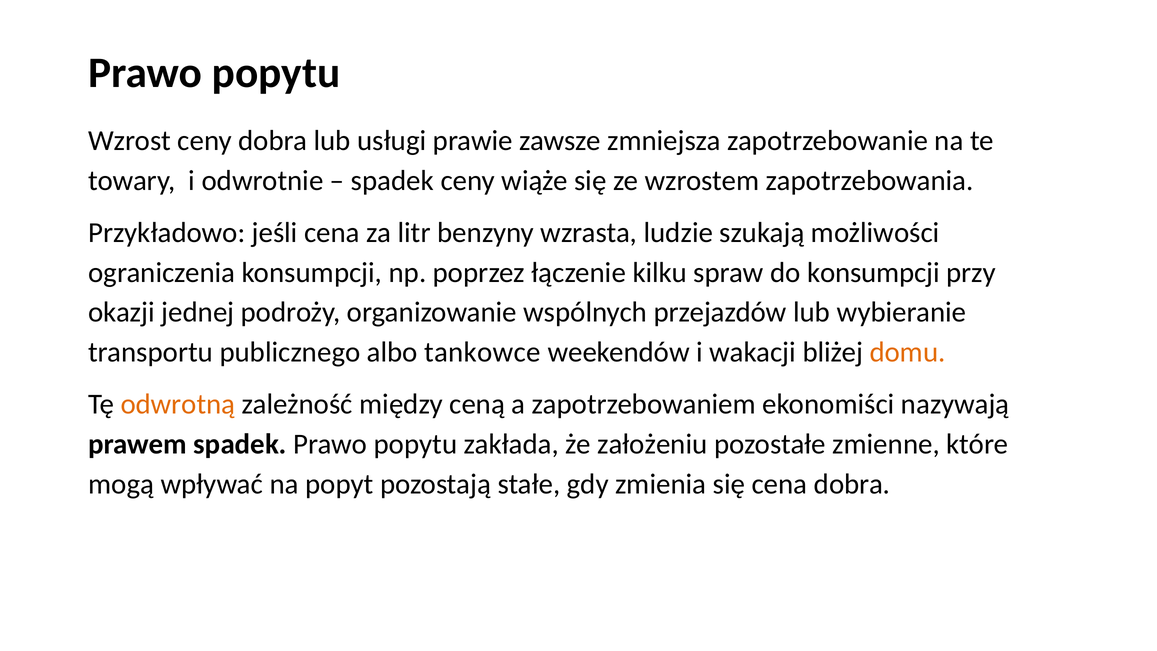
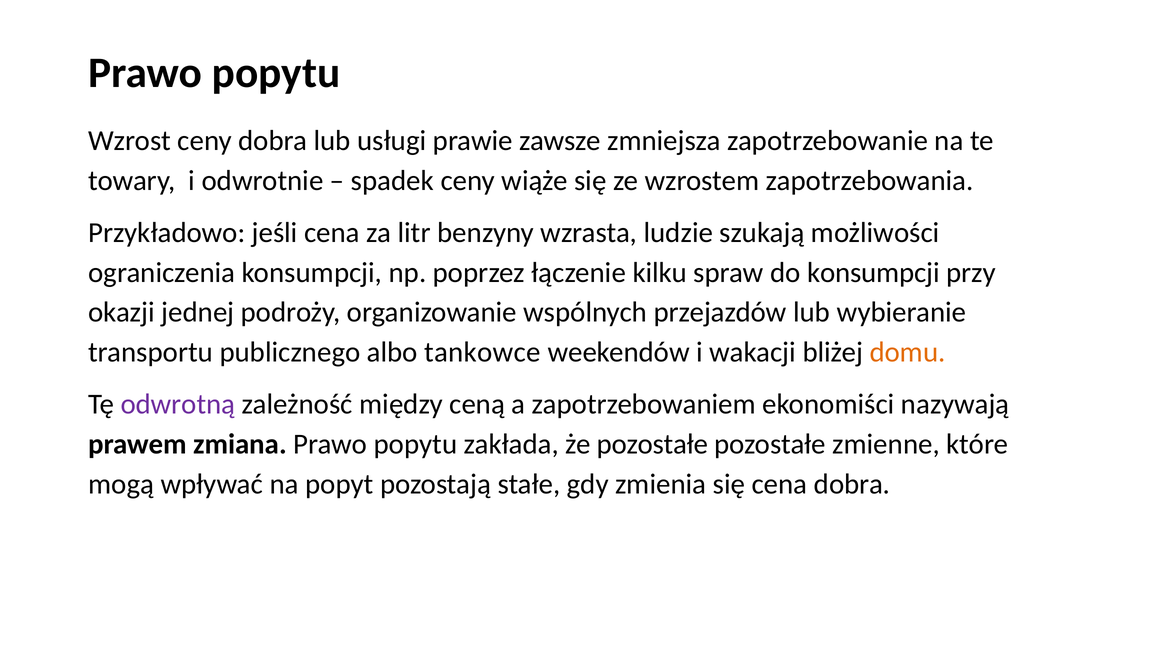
odwrotną colour: orange -> purple
prawem spadek: spadek -> zmiana
że założeniu: założeniu -> pozostałe
